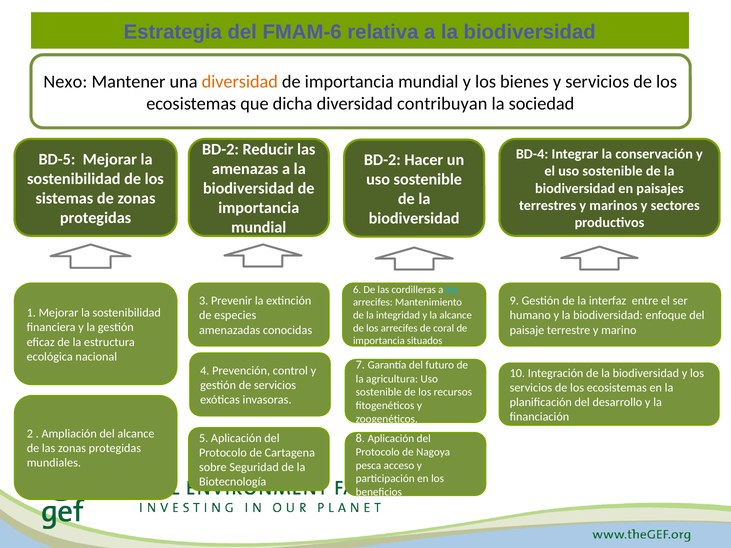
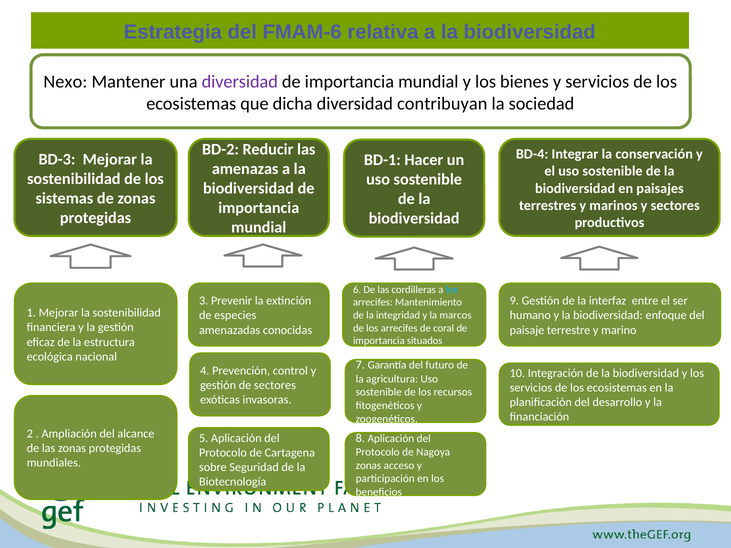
diversidad at (240, 82) colour: orange -> purple
BD-5: BD-5 -> BD-3
BD-2 at (382, 160): BD-2 -> BD-1
la alcance: alcance -> marcos
de servicios: servicios -> sectores
pesca at (368, 466): pesca -> zonas
